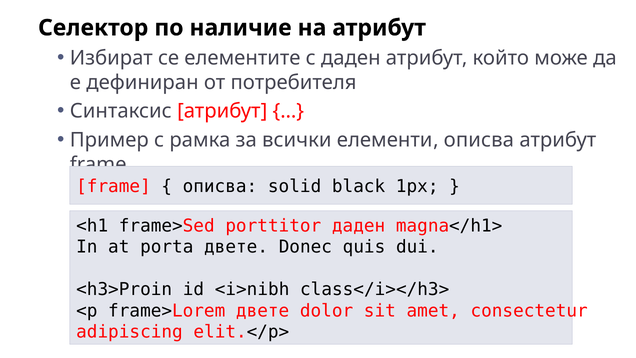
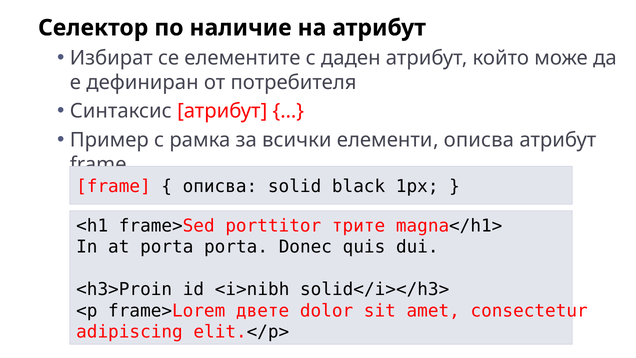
porttitor даден: даден -> трите
porta двете: двете -> porta
class</i></h3>: class</i></h3> -> solid</i></h3>
